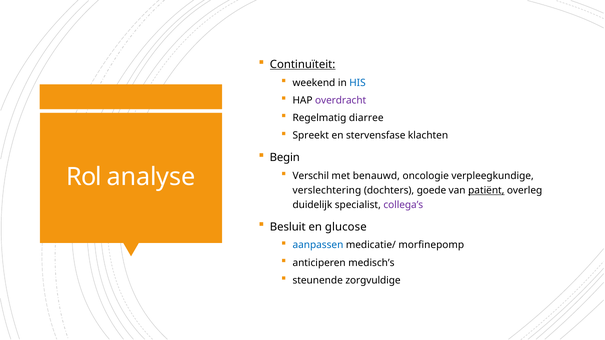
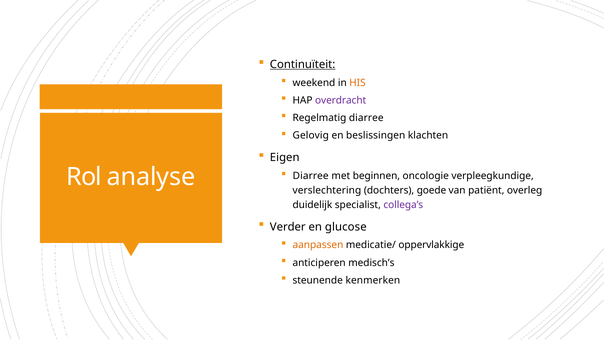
HIS colour: blue -> orange
Spreekt: Spreekt -> Gelovig
stervensfase: stervensfase -> beslissingen
Begin: Begin -> Eigen
Verschil at (311, 176): Verschil -> Diarree
benauwd: benauwd -> beginnen
patiënt underline: present -> none
Besluit: Besluit -> Verder
aanpassen colour: blue -> orange
morfinepomp: morfinepomp -> oppervlakkige
zorgvuldige: zorgvuldige -> kenmerken
